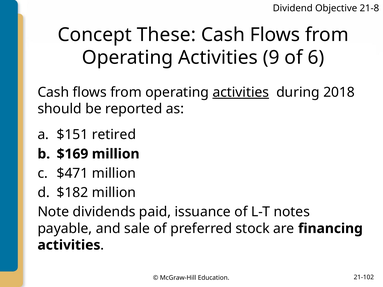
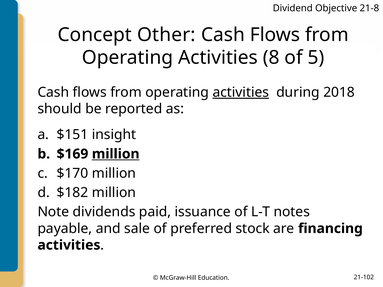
These: These -> Other
9: 9 -> 8
6: 6 -> 5
retired: retired -> insight
million at (116, 154) underline: none -> present
$471: $471 -> $170
